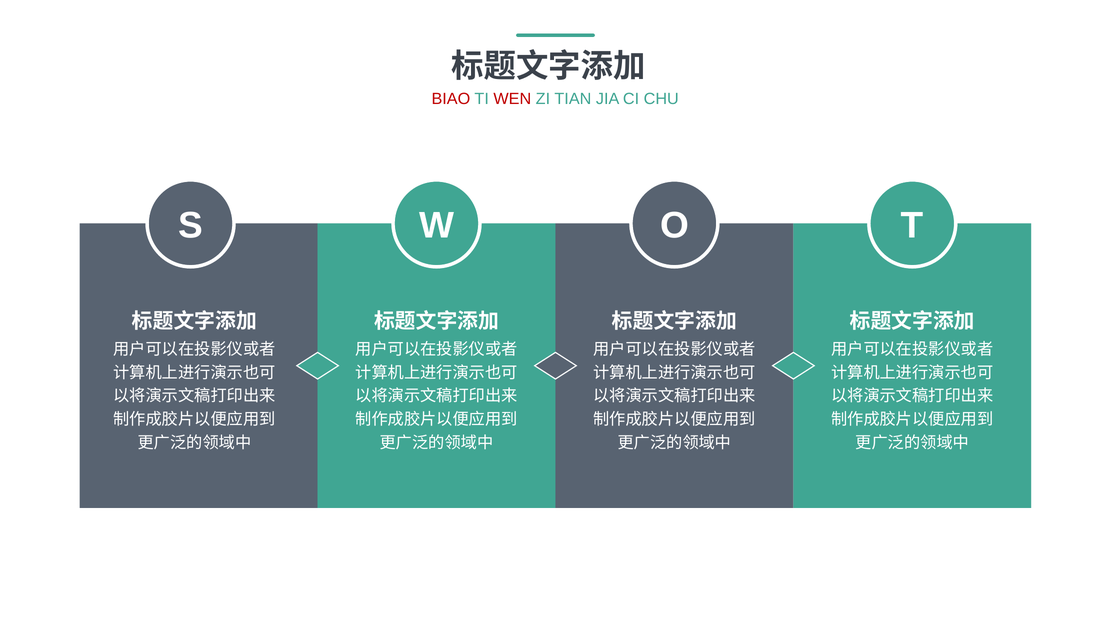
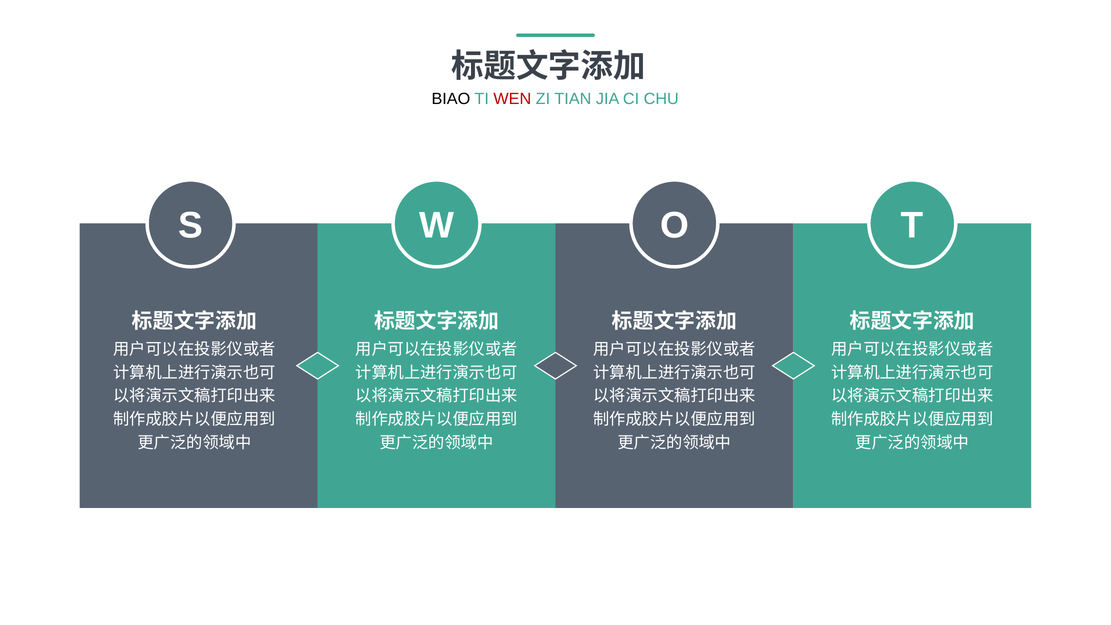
BIAO colour: red -> black
